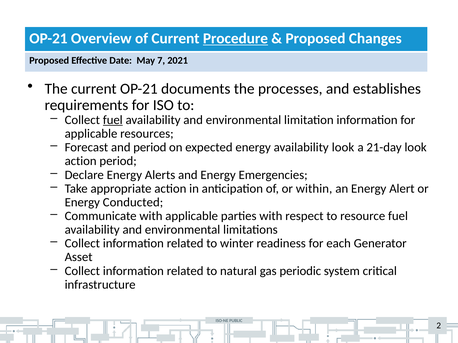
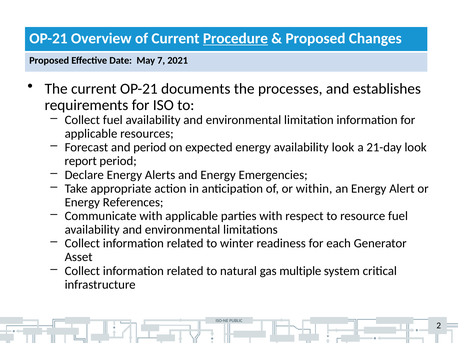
fuel at (113, 120) underline: present -> none
action at (81, 161): action -> report
Conducted: Conducted -> References
periodic: periodic -> multiple
